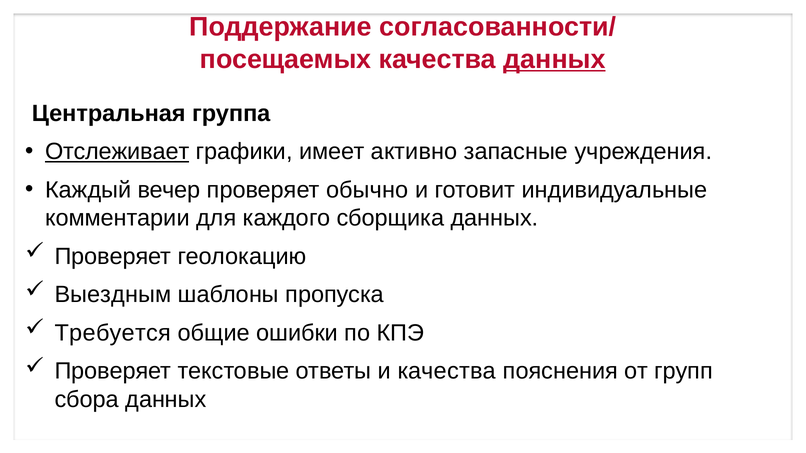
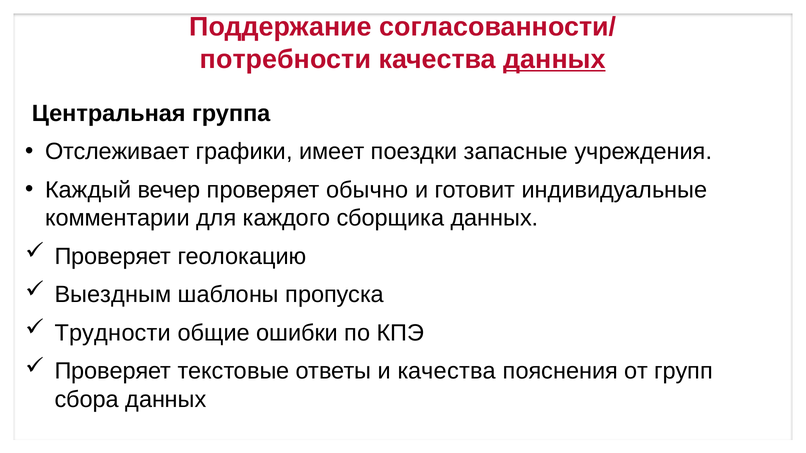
посещаемых: посещаемых -> потребности
Отслеживает underline: present -> none
активно: активно -> поездки
Требуется: Требуется -> Трудности
